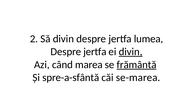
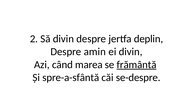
lumea: lumea -> deplin
jertfa at (95, 51): jertfa -> amin
divin at (131, 51) underline: present -> none
se-marea: se-marea -> se-despre
